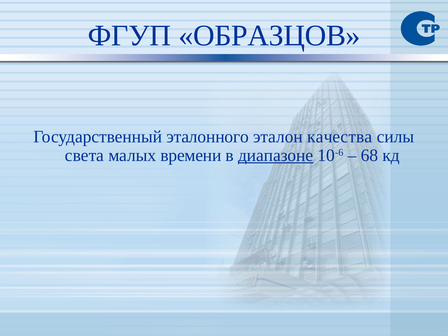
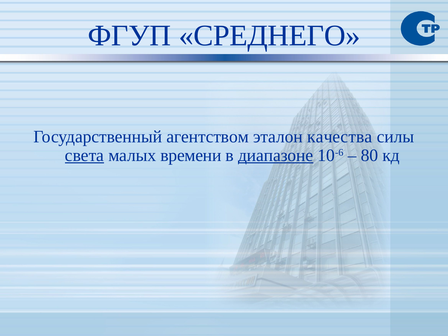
ОБРАЗЦОВ: ОБРАЗЦОВ -> СРЕДНЕГО
эталонного: эталонного -> агентством
света underline: none -> present
68: 68 -> 80
